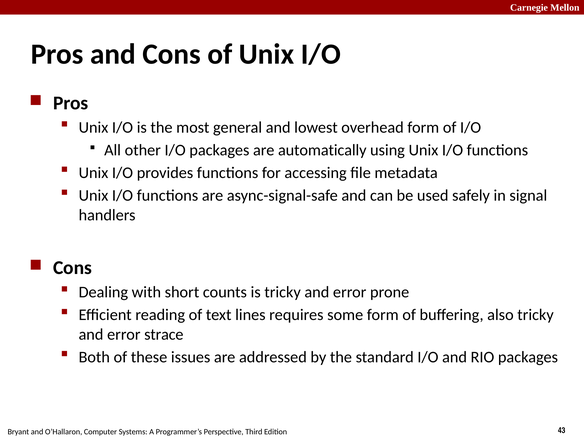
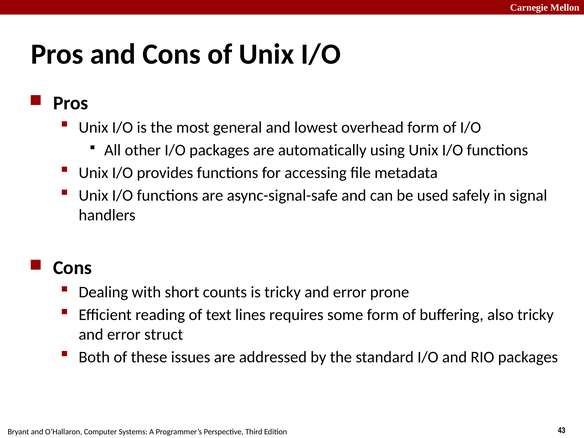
strace: strace -> struct
